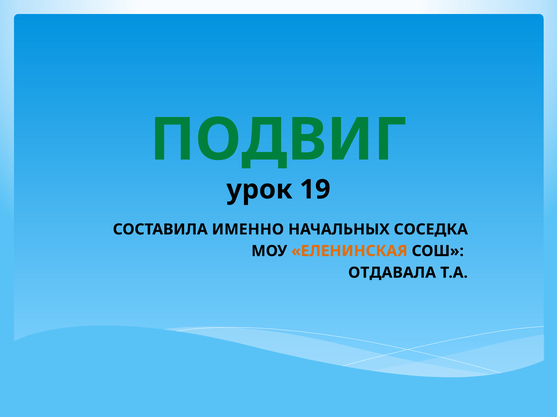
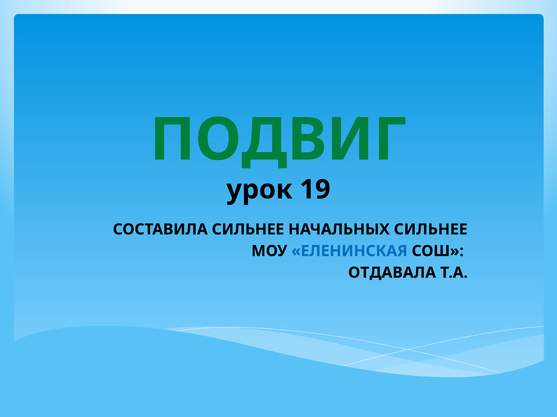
СОСТАВИЛА ИМЕННО: ИМЕННО -> СИЛЬНЕЕ
НАЧАЛЬНЫХ СОСЕДКА: СОСЕДКА -> СИЛЬНЕЕ
ЕЛЕНИНСКАЯ colour: orange -> blue
